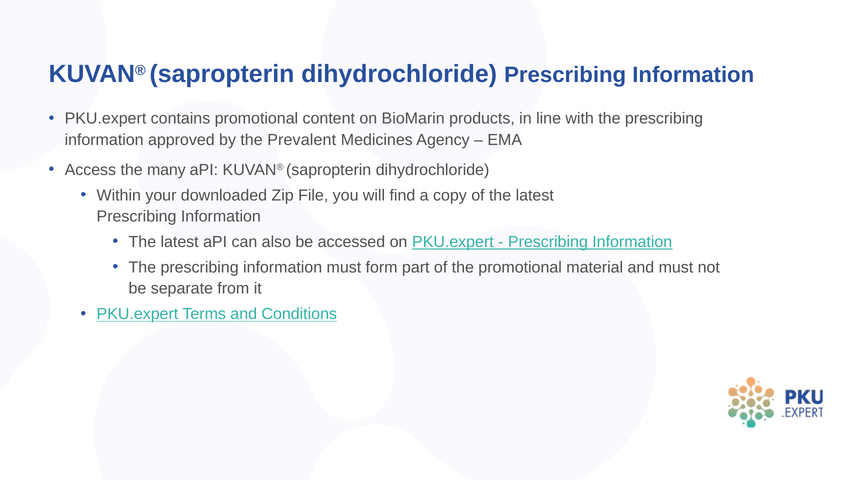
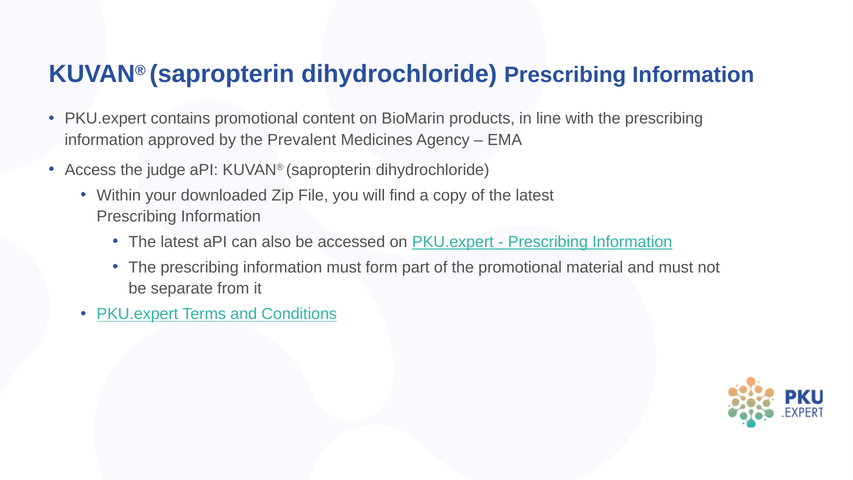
many: many -> judge
